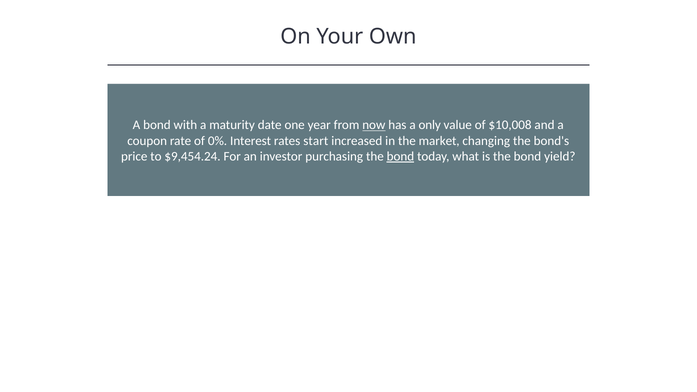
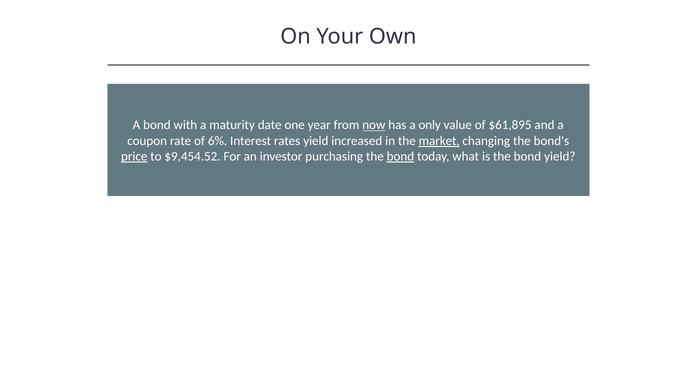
$10,008: $10,008 -> $61,895
0%: 0% -> 6%
rates start: start -> yield
market underline: none -> present
price underline: none -> present
$9,454.24: $9,454.24 -> $9,454.52
